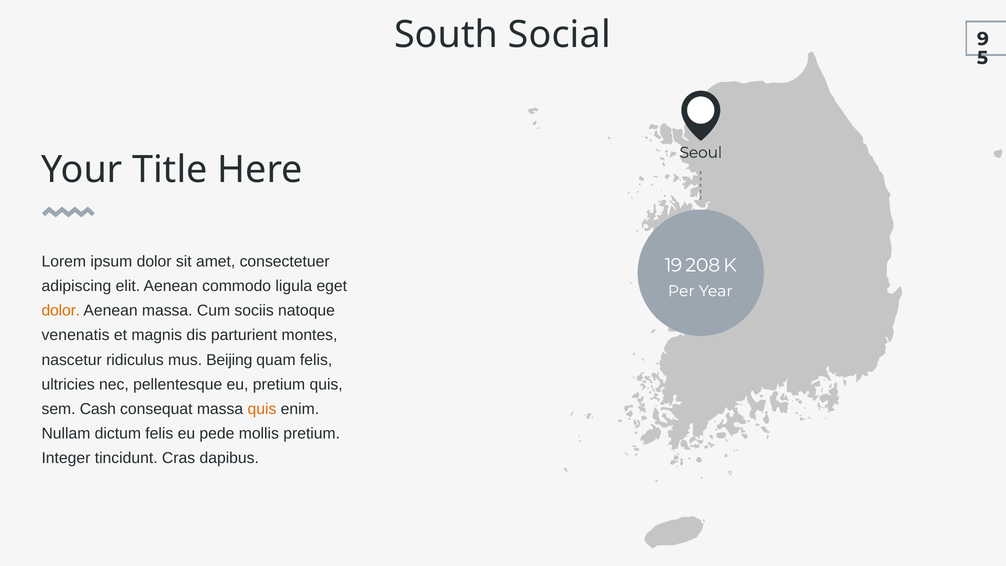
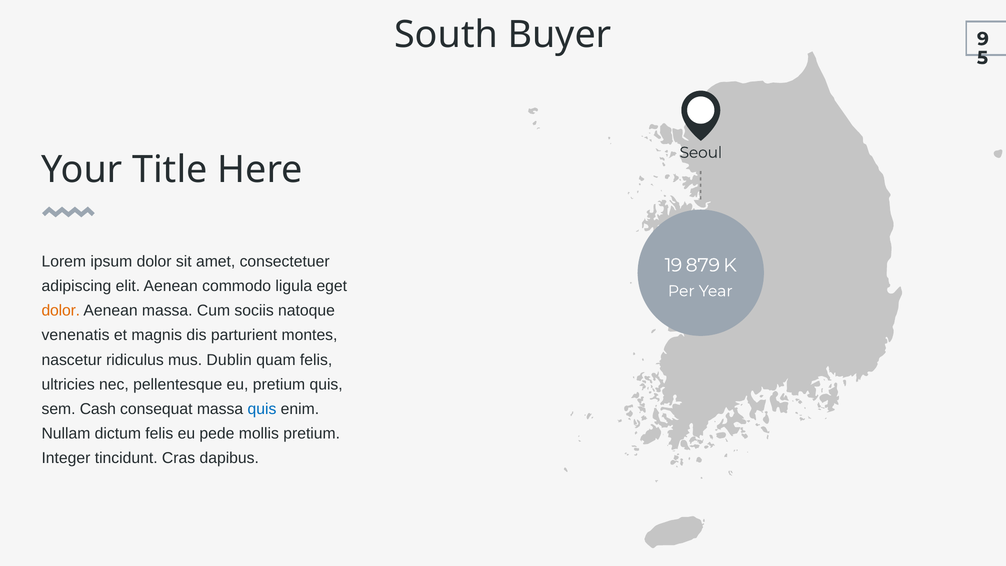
Social: Social -> Buyer
208: 208 -> 879
Beijing: Beijing -> Dublin
quis at (262, 409) colour: orange -> blue
